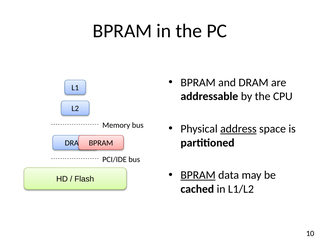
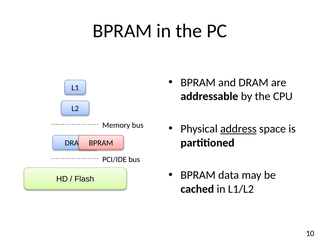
BPRAM at (198, 175) underline: present -> none
